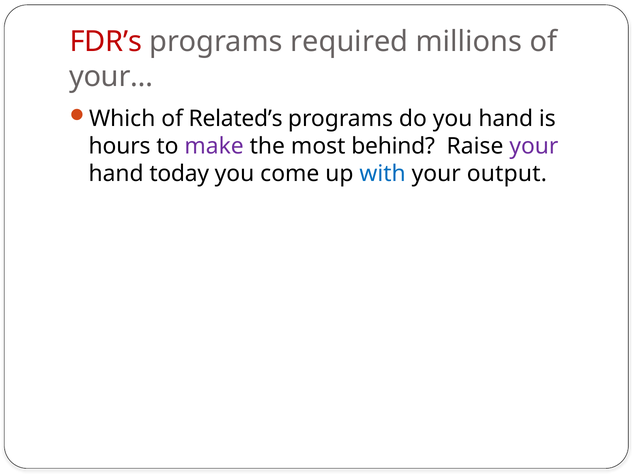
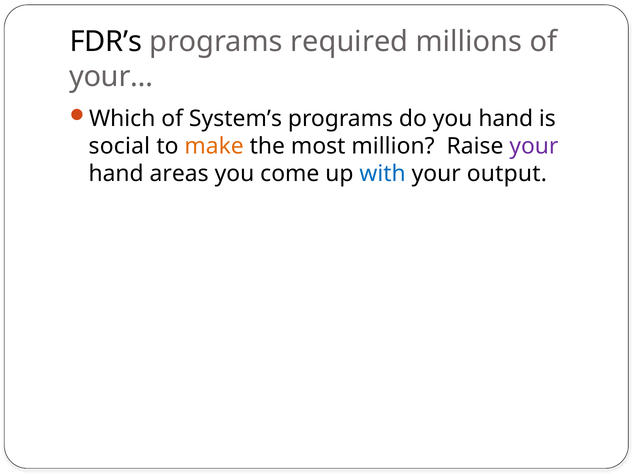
FDR’s colour: red -> black
Related’s: Related’s -> System’s
hours: hours -> social
make colour: purple -> orange
behind: behind -> million
today: today -> areas
